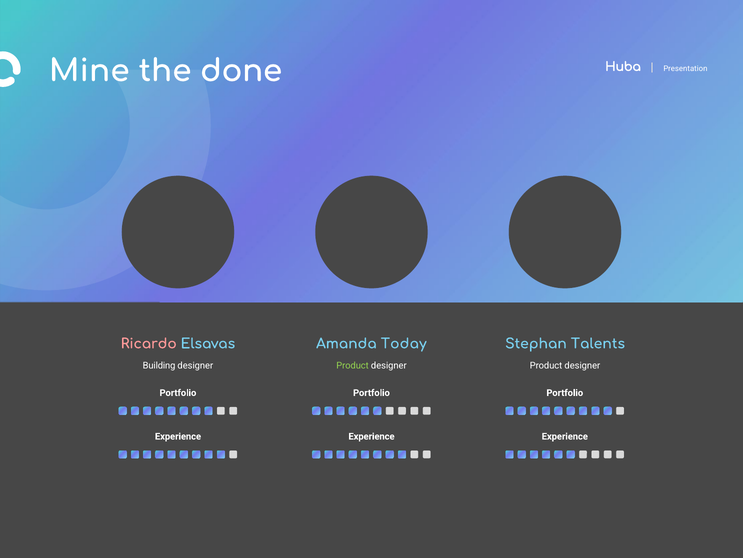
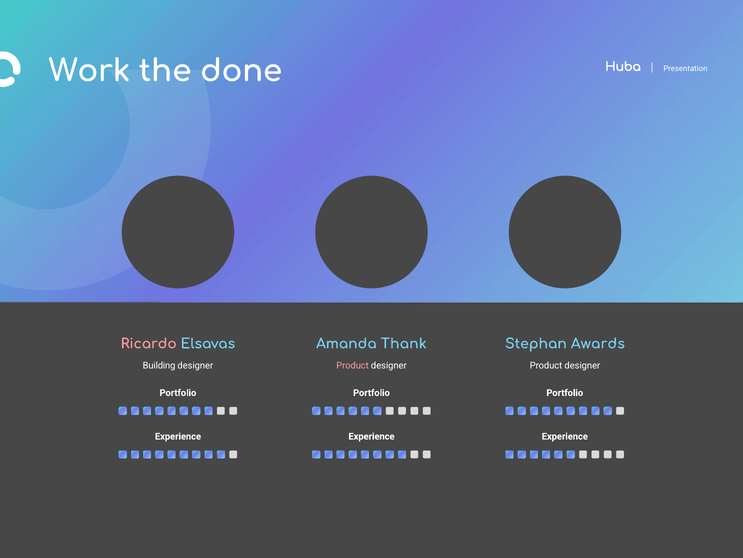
Mine: Mine -> Work
Today: Today -> Thank
Talents: Talents -> Awards
Product at (353, 365) colour: light green -> pink
